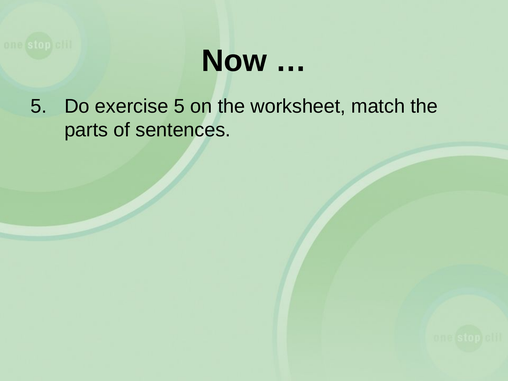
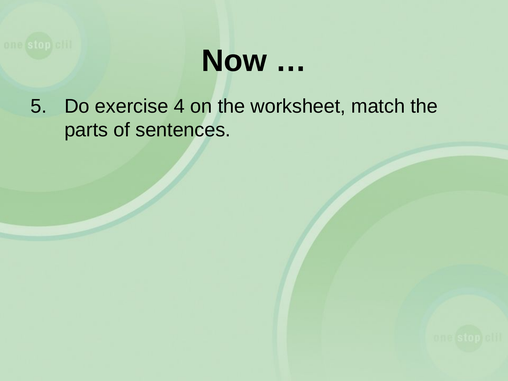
exercise 5: 5 -> 4
